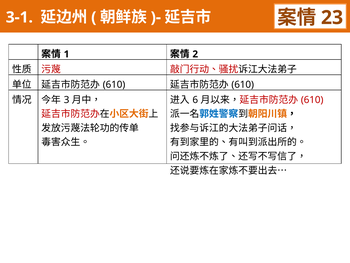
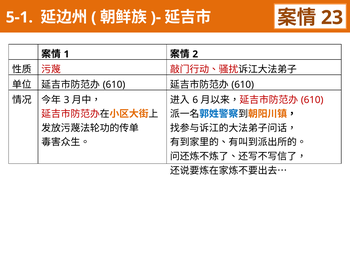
3-1: 3-1 -> 5-1
